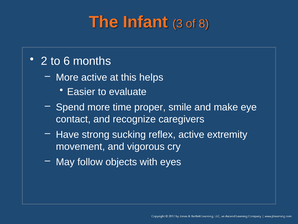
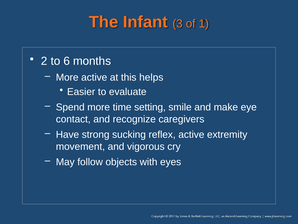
8: 8 -> 1
proper: proper -> setting
